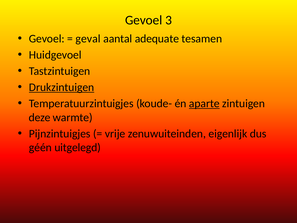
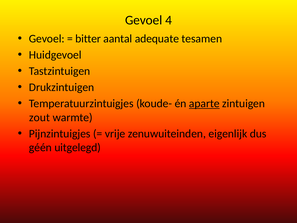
3: 3 -> 4
geval: geval -> bitter
Drukzintuigen underline: present -> none
deze: deze -> zout
